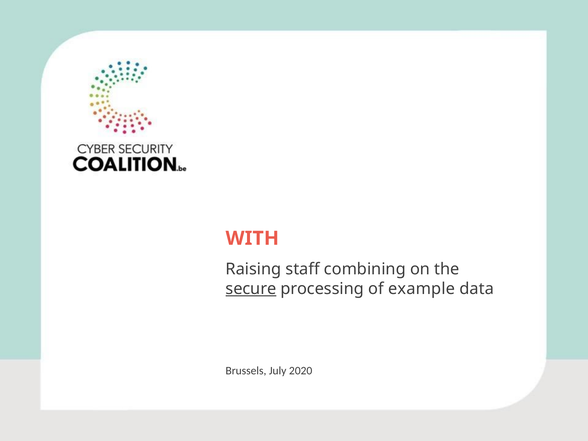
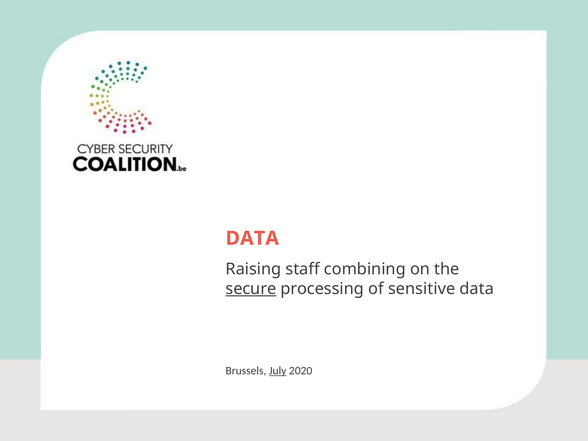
WITH at (252, 238): WITH -> DATA
example: example -> sensitive
July underline: none -> present
